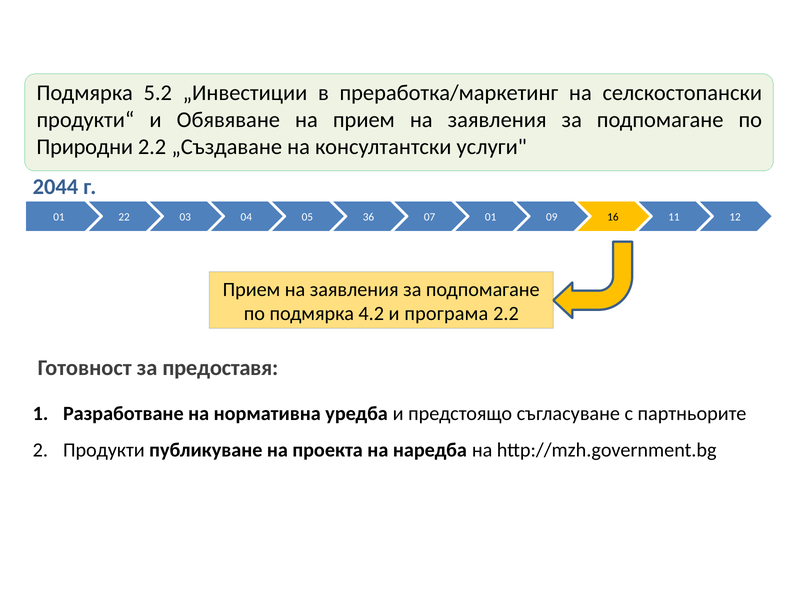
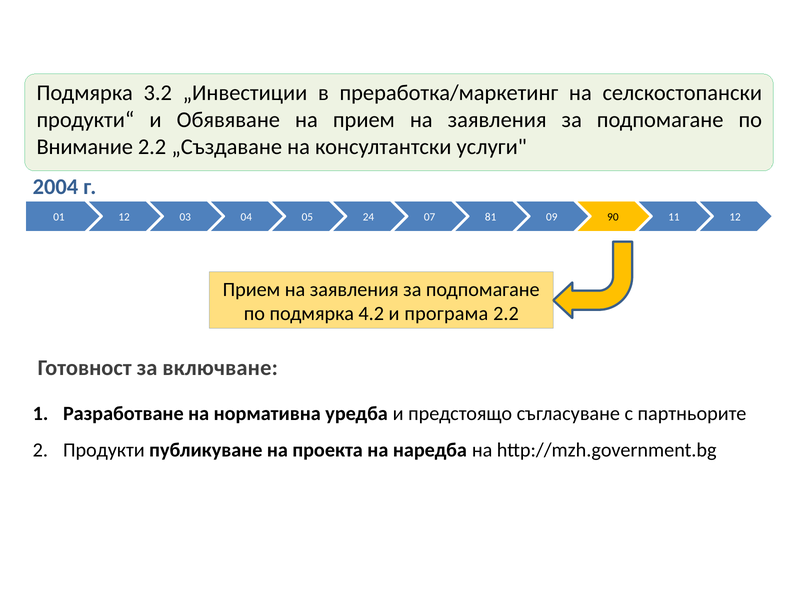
5.2: 5.2 -> 3.2
Природни: Природни -> Внимание
2044: 2044 -> 2004
01 22: 22 -> 12
36: 36 -> 24
07 01: 01 -> 81
16: 16 -> 90
предоставя: предоставя -> включване
